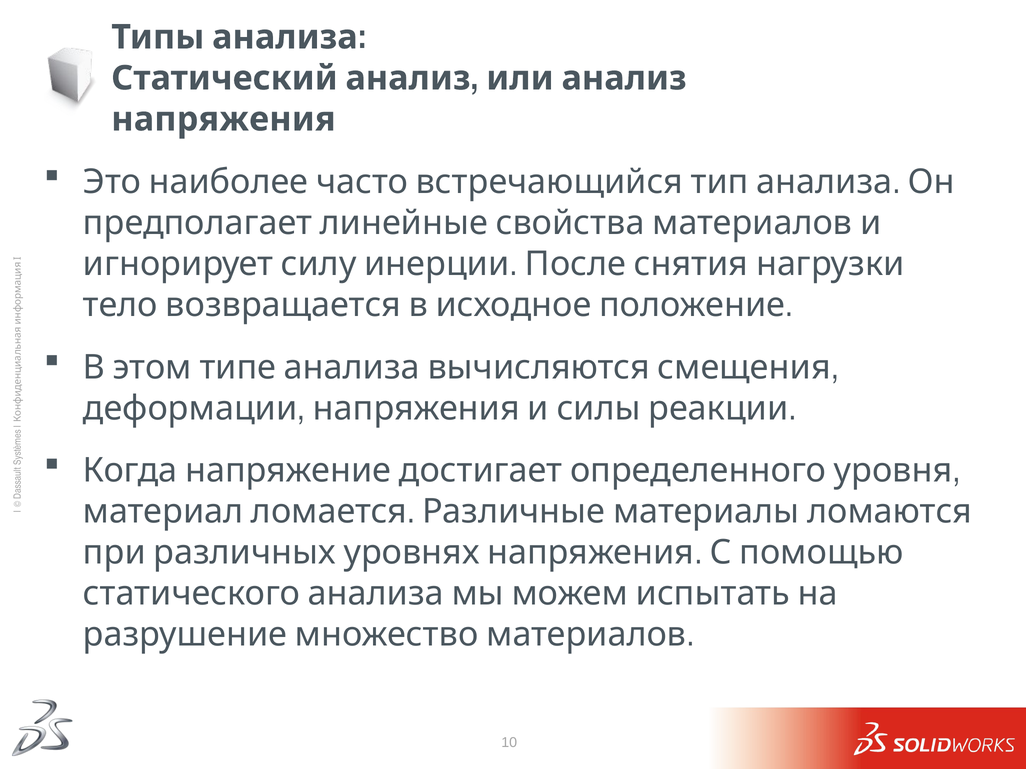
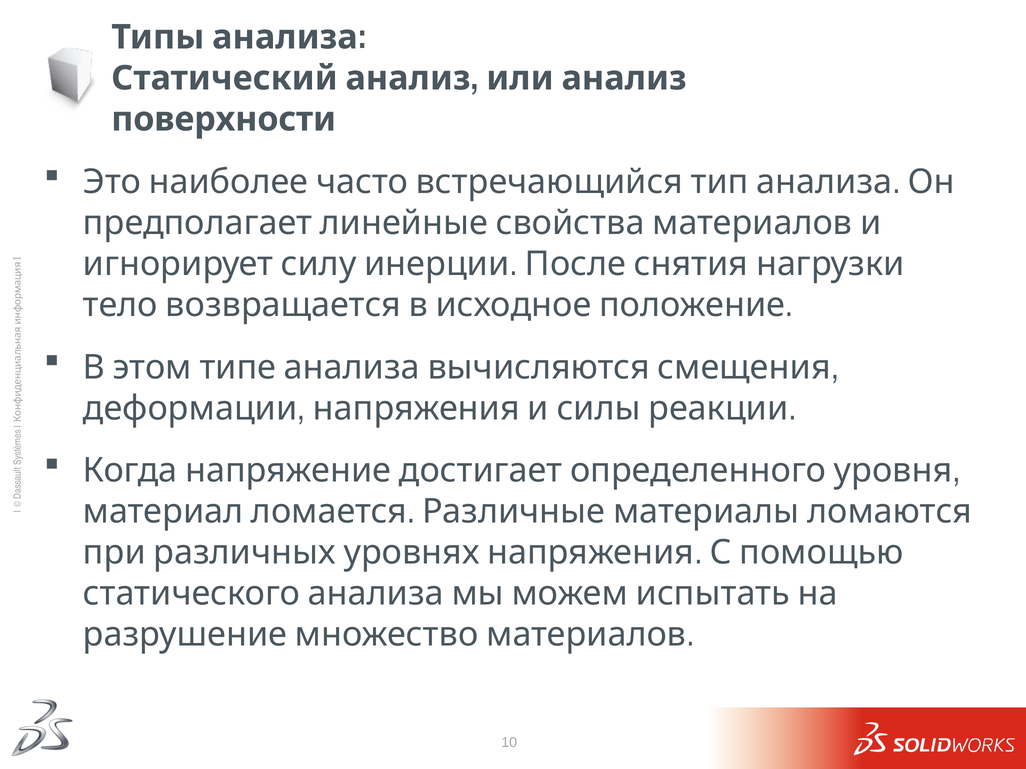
напряжения: напряжения -> поверхности
